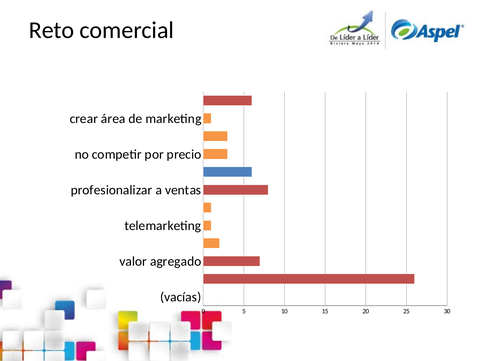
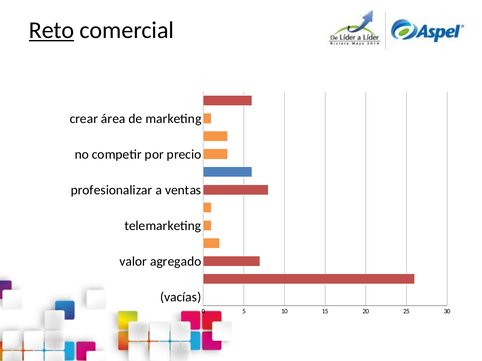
Reto underline: none -> present
